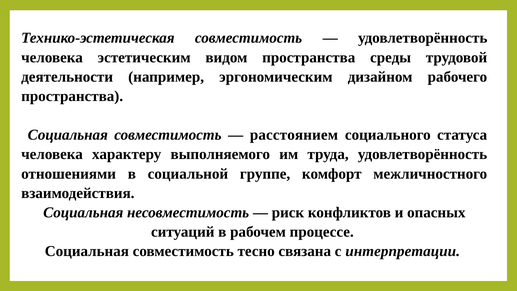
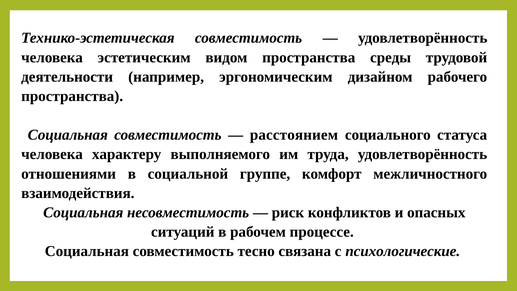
интерпретации: интерпретации -> психологические
